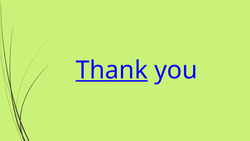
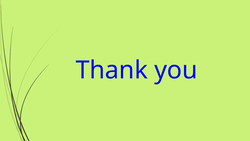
Thank underline: present -> none
